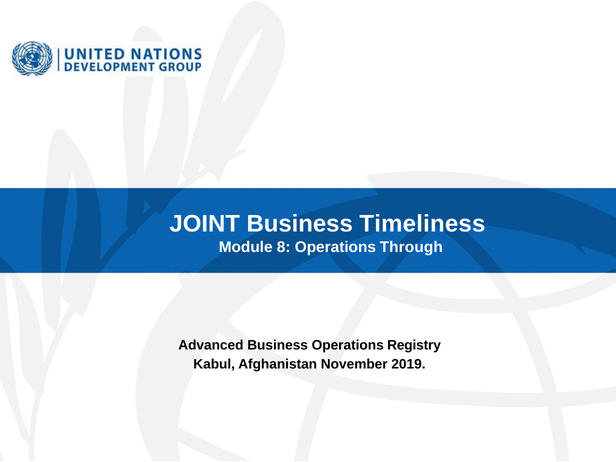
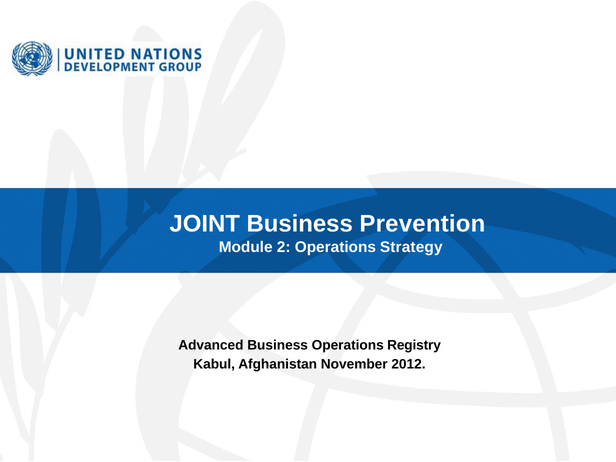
Timeliness: Timeliness -> Prevention
8: 8 -> 2
Through: Through -> Strategy
2019: 2019 -> 2012
